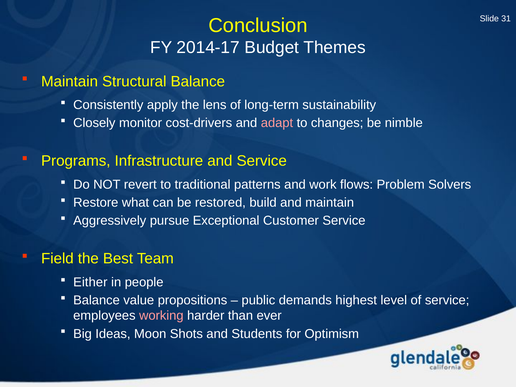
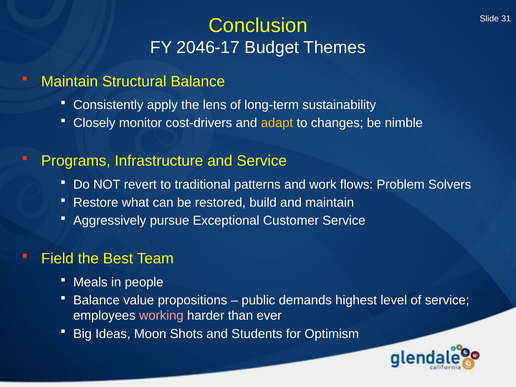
2014-17: 2014-17 -> 2046-17
adapt colour: pink -> yellow
Either: Either -> Meals
